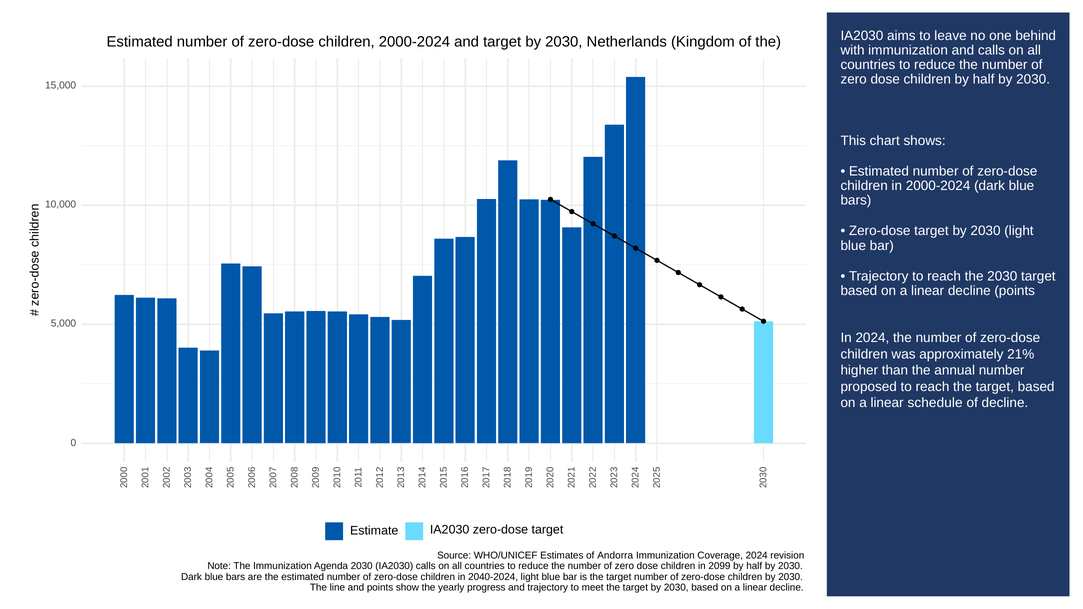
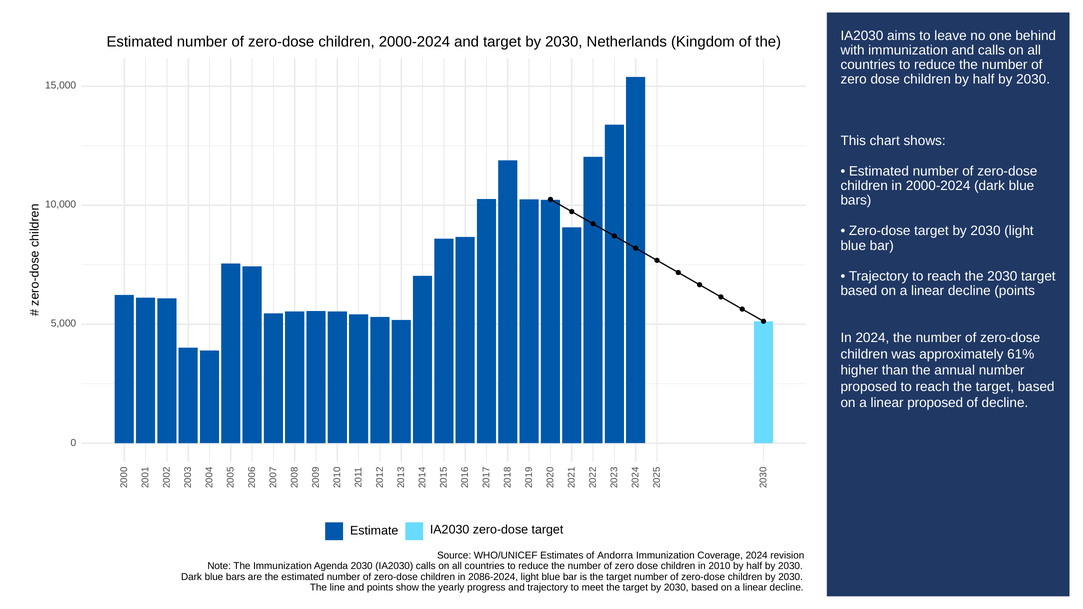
21%: 21% -> 61%
linear schedule: schedule -> proposed
2099: 2099 -> 2010
2040-2024: 2040-2024 -> 2086-2024
